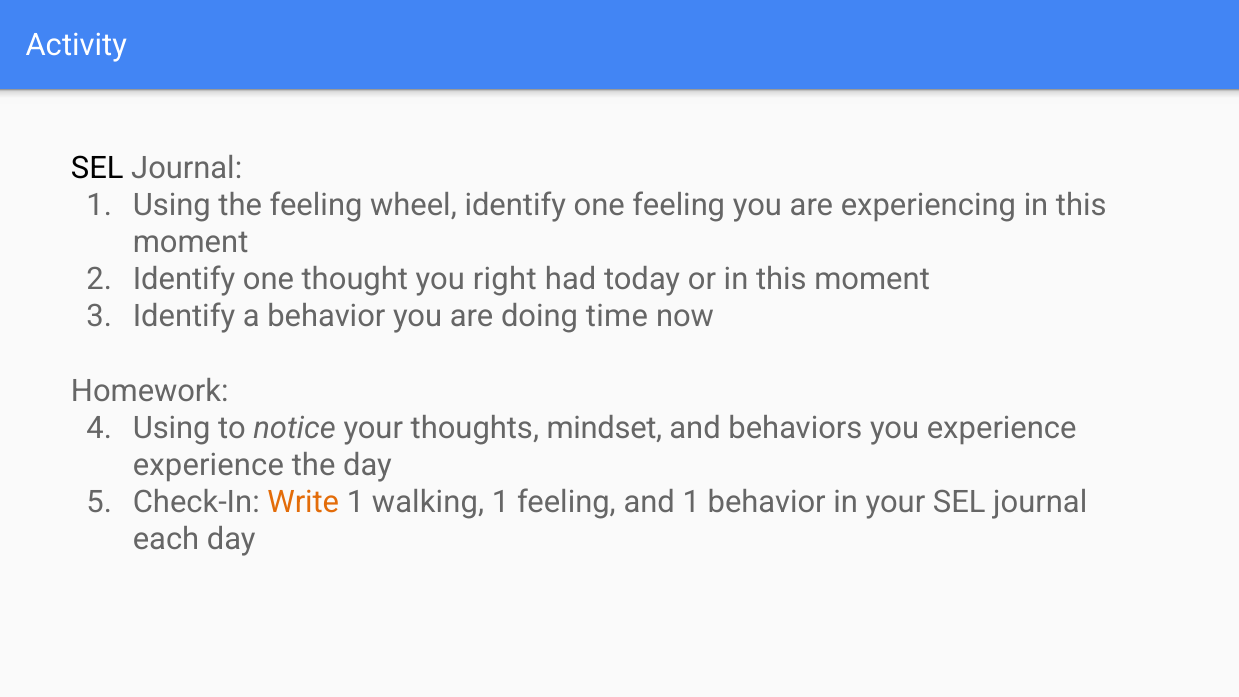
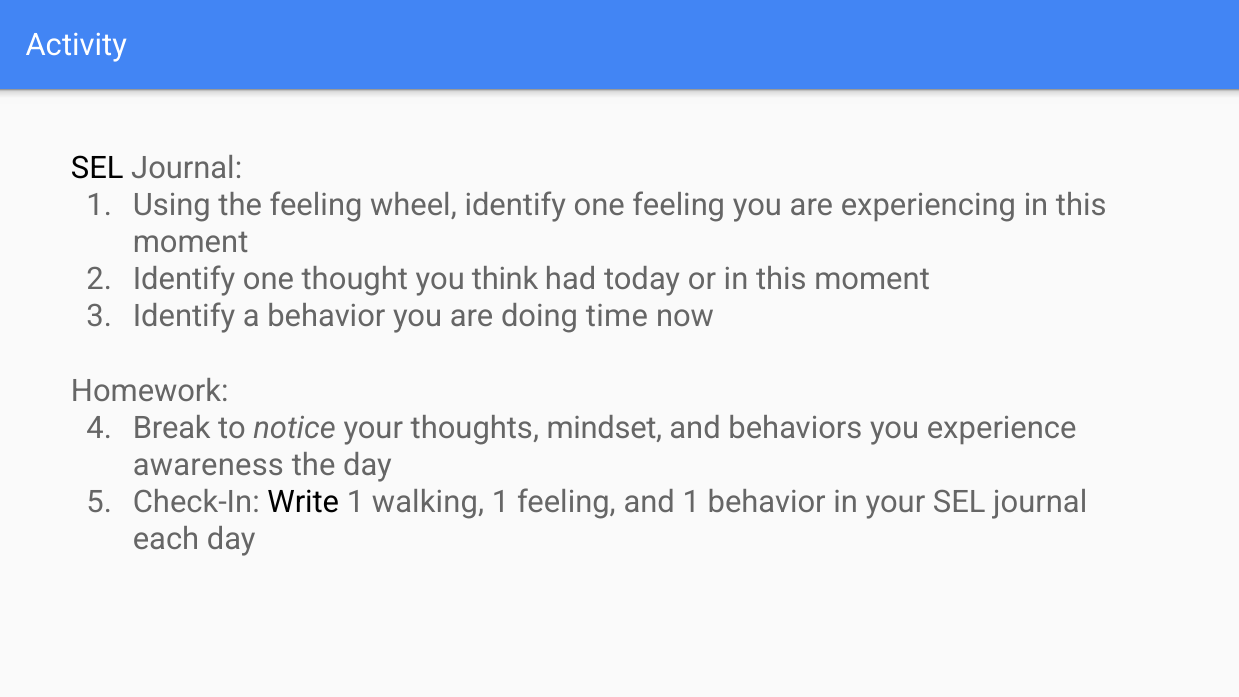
right: right -> think
Using at (172, 428): Using -> Break
experience at (208, 465): experience -> awareness
Write colour: orange -> black
